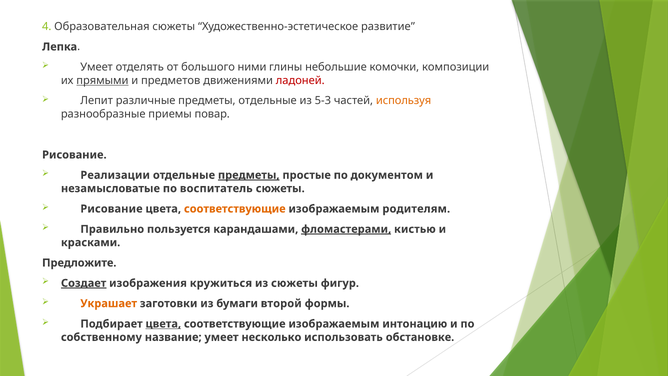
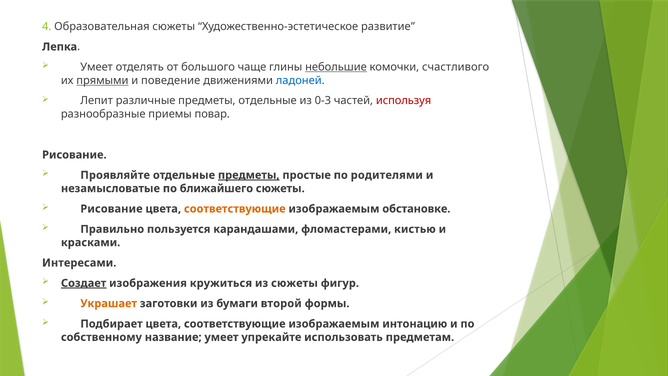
ними: ними -> чаще
небольшие underline: none -> present
композиции: композиции -> счастливого
предметов: предметов -> поведение
ладоней colour: red -> blue
5-3: 5-3 -> 0-3
используя colour: orange -> red
Реализации: Реализации -> Проявляйте
документом: документом -> родителями
воспитатель: воспитатель -> ближайшего
родителям: родителям -> обстановке
фломастерами underline: present -> none
Предложите: Предложите -> Интересами
цвета at (163, 324) underline: present -> none
несколько: несколько -> упрекайте
обстановке: обстановке -> предметам
